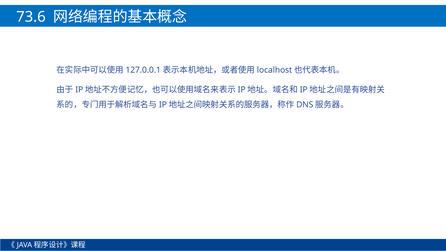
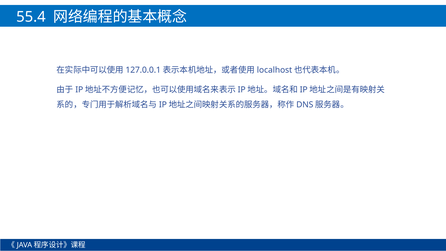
73.6: 73.6 -> 55.4
